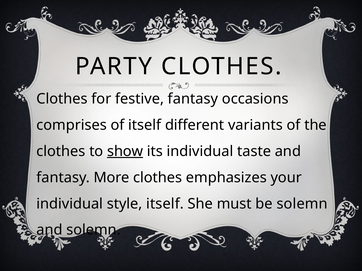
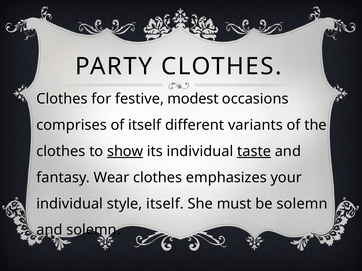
festive fantasy: fantasy -> modest
taste underline: none -> present
More: More -> Wear
